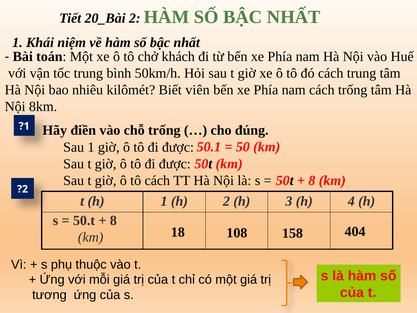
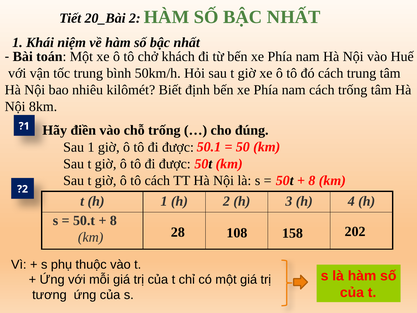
viên: viên -> định
18: 18 -> 28
404: 404 -> 202
